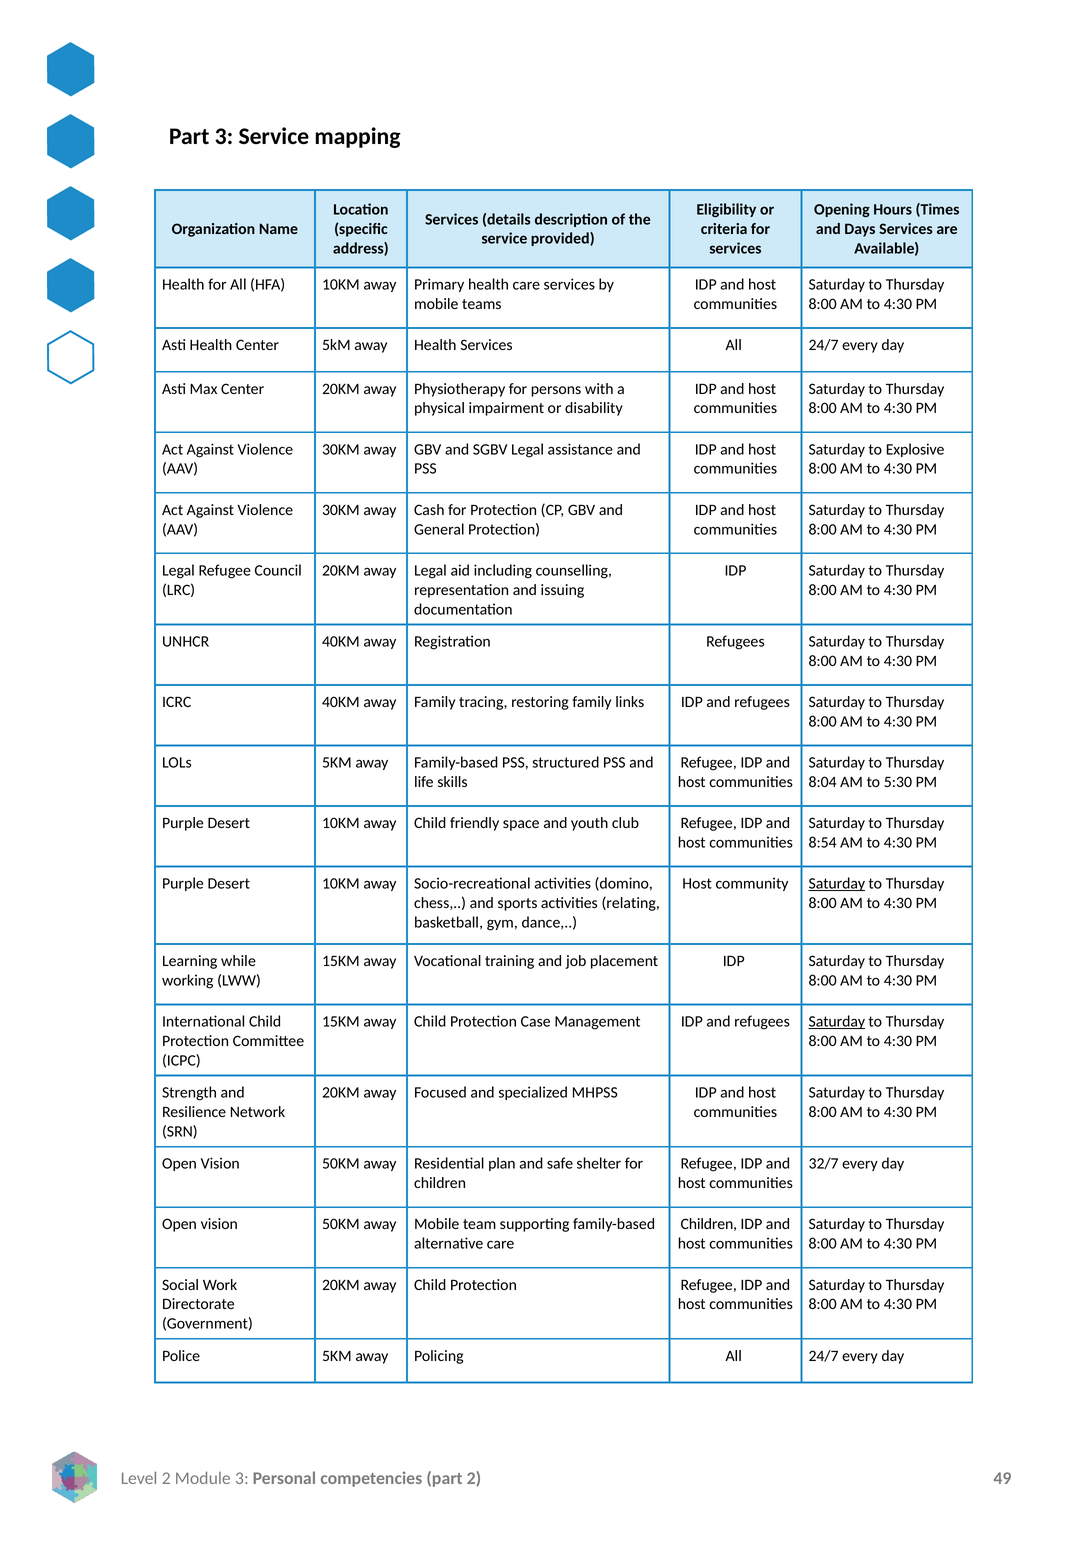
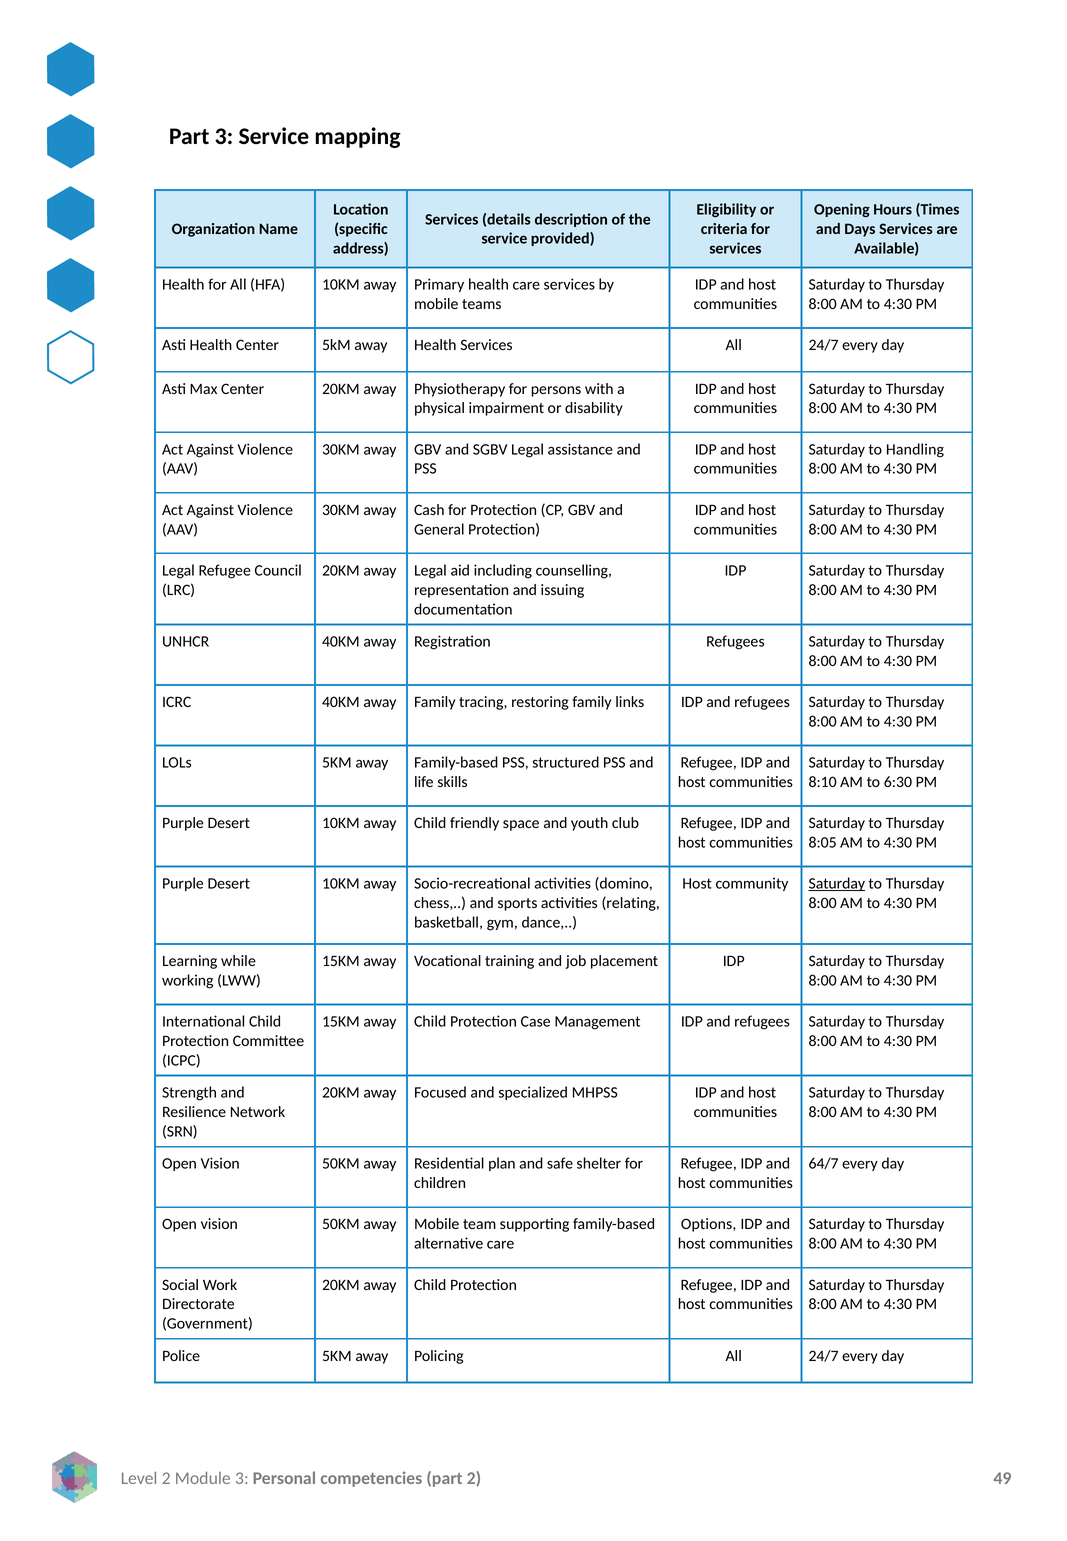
Explosive: Explosive -> Handling
8:04: 8:04 -> 8:10
5:30: 5:30 -> 6:30
8:54: 8:54 -> 8:05
Saturday at (837, 1022) underline: present -> none
32/7: 32/7 -> 64/7
Children at (709, 1224): Children -> Options
